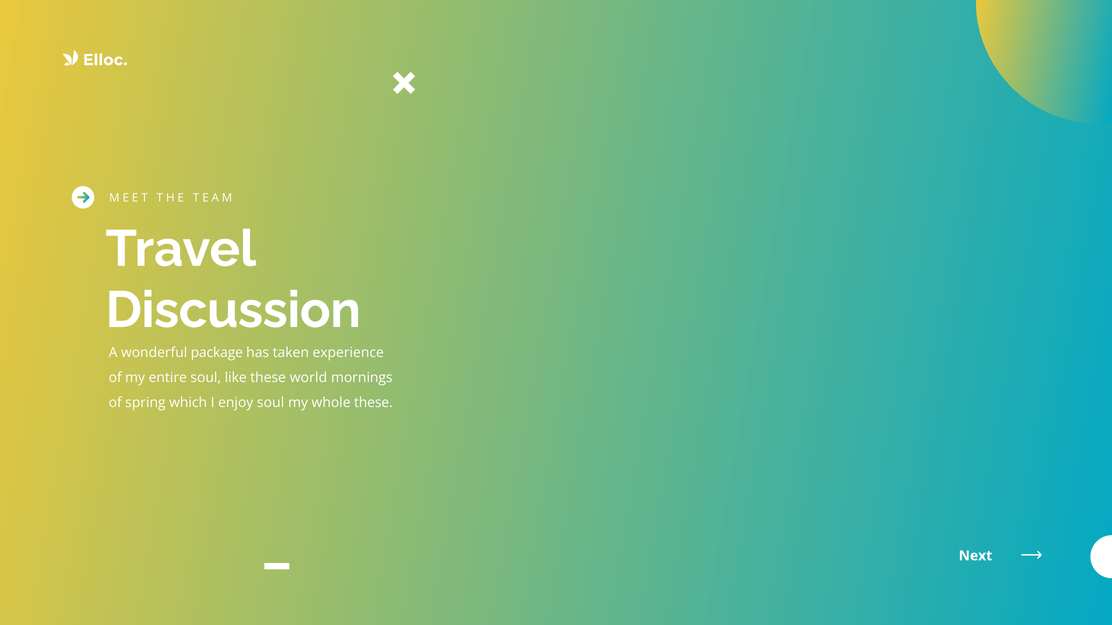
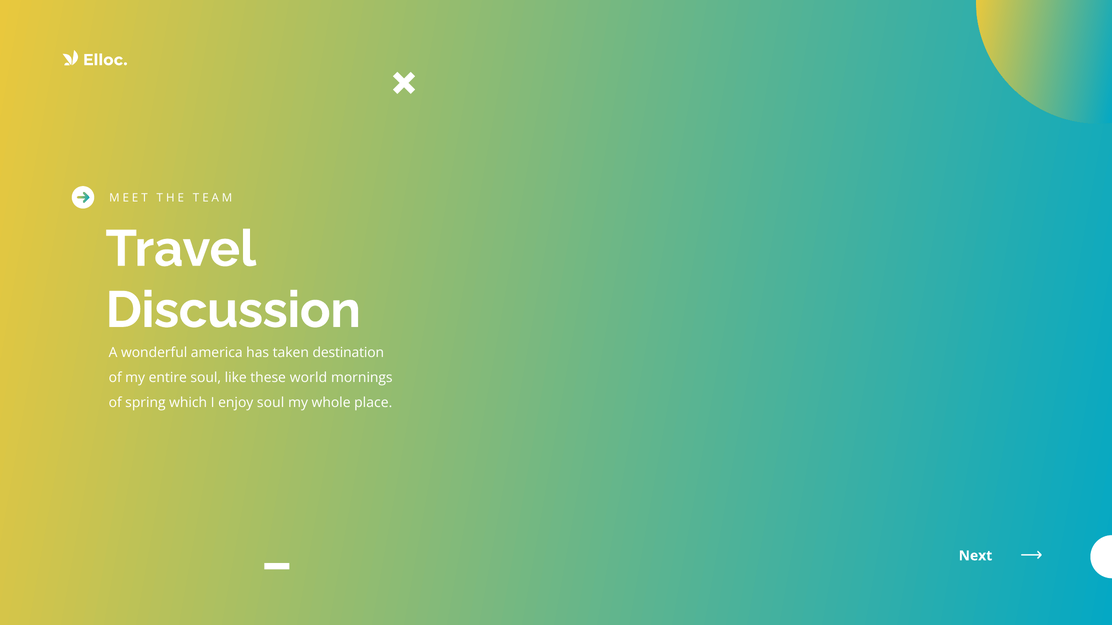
package: package -> america
experience: experience -> destination
whole these: these -> place
